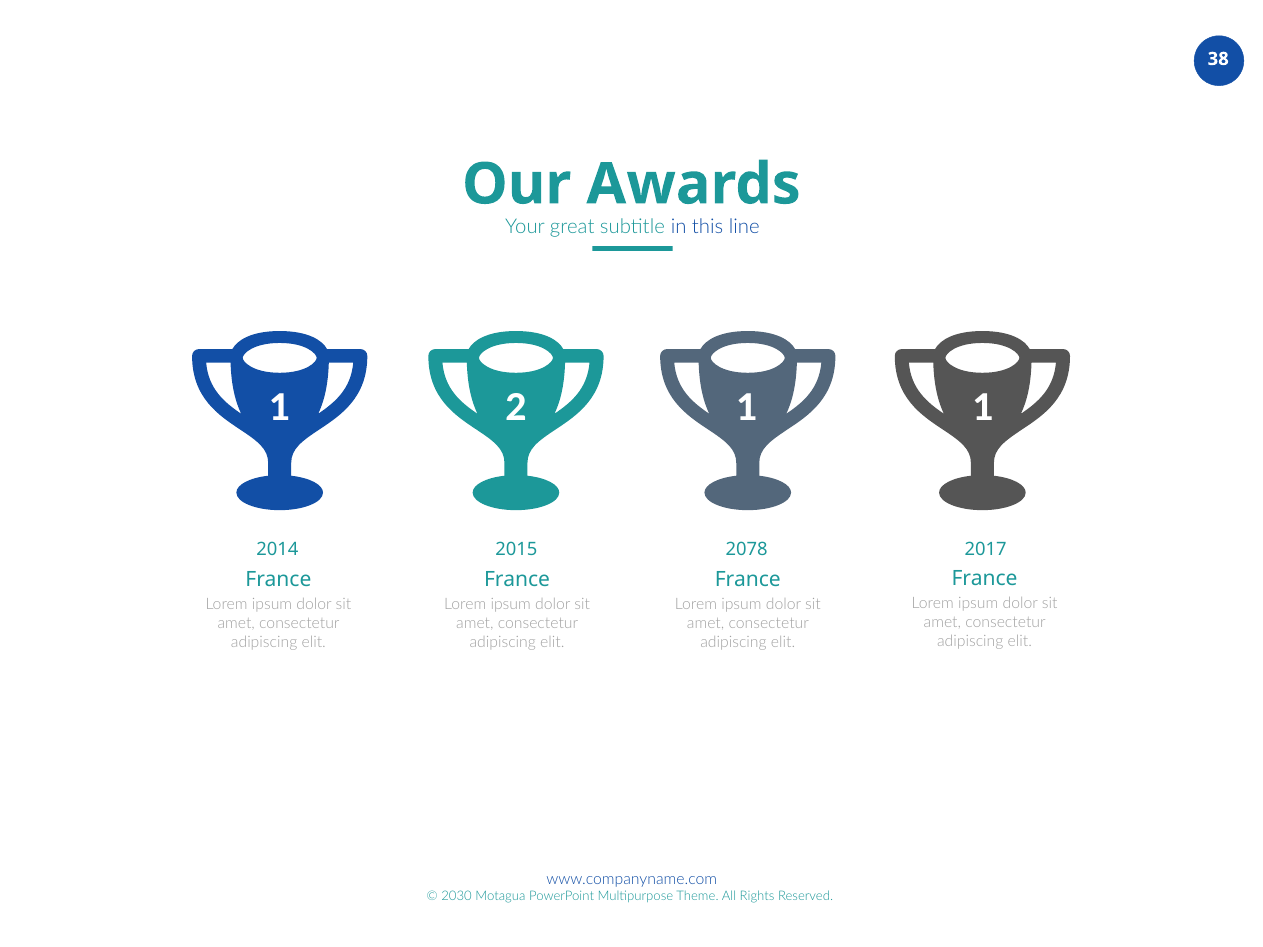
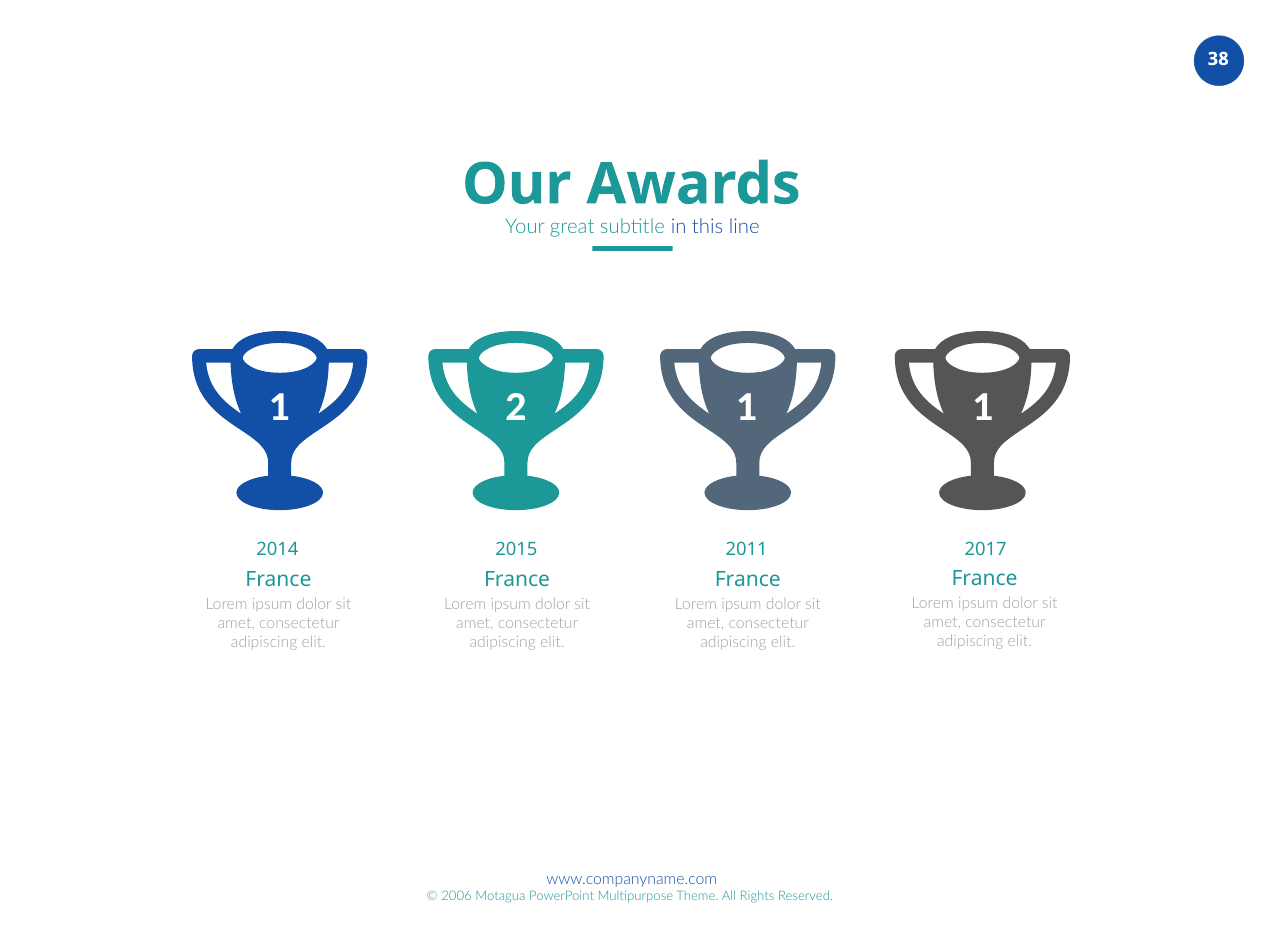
2078: 2078 -> 2011
2030: 2030 -> 2006
